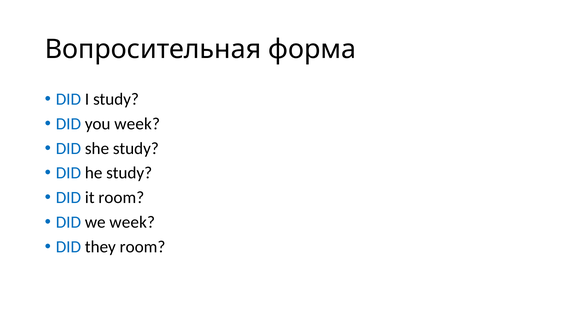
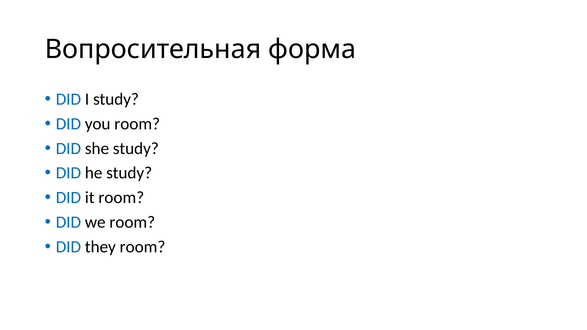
you week: week -> room
we week: week -> room
